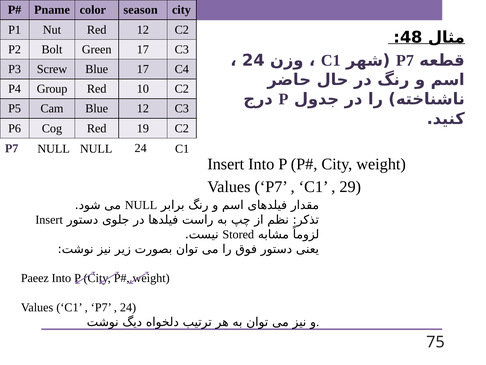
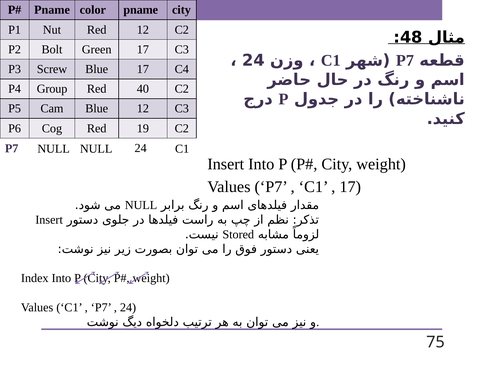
color season: season -> pname
10: 10 -> 40
29 at (350, 187): 29 -> 17
Paeez: Paeez -> Index
